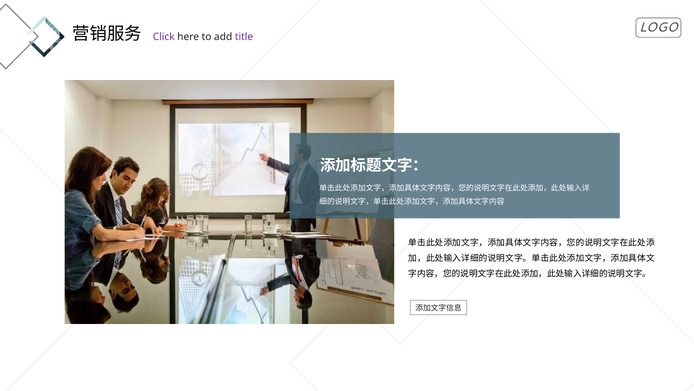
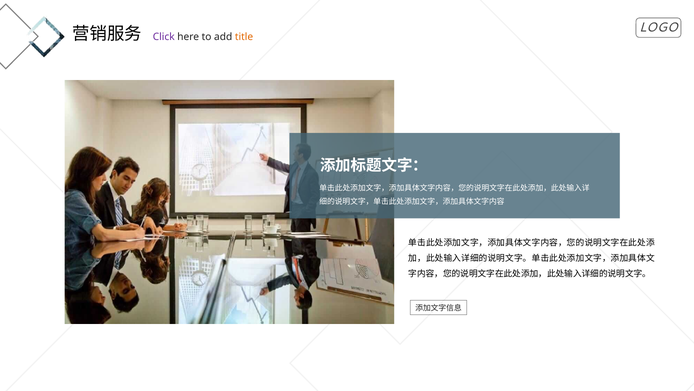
title colour: purple -> orange
